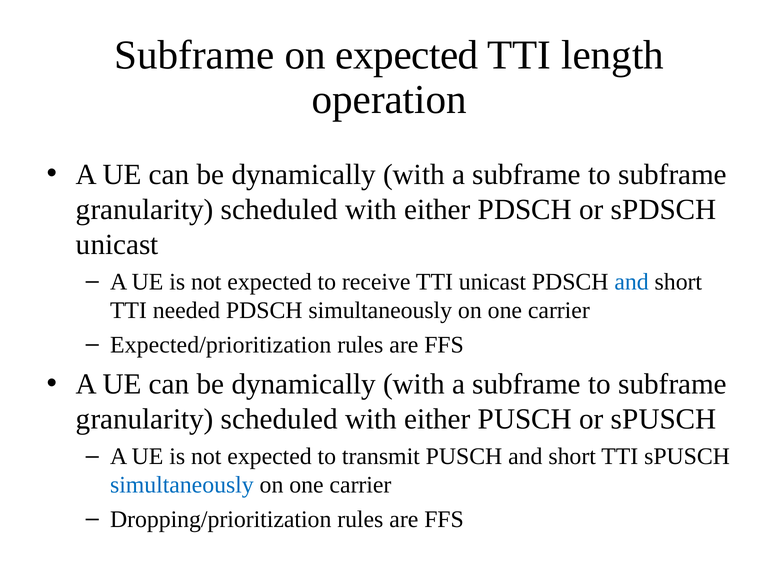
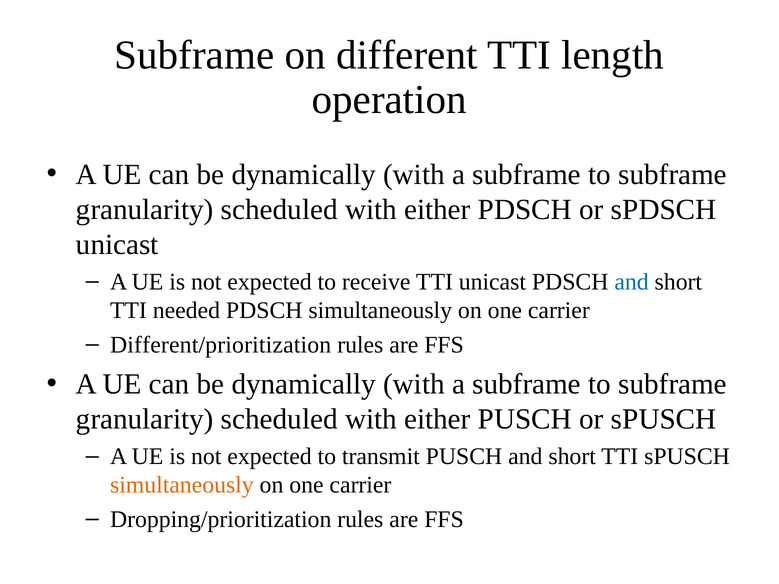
on expected: expected -> different
Expected/prioritization: Expected/prioritization -> Different/prioritization
simultaneously at (182, 485) colour: blue -> orange
